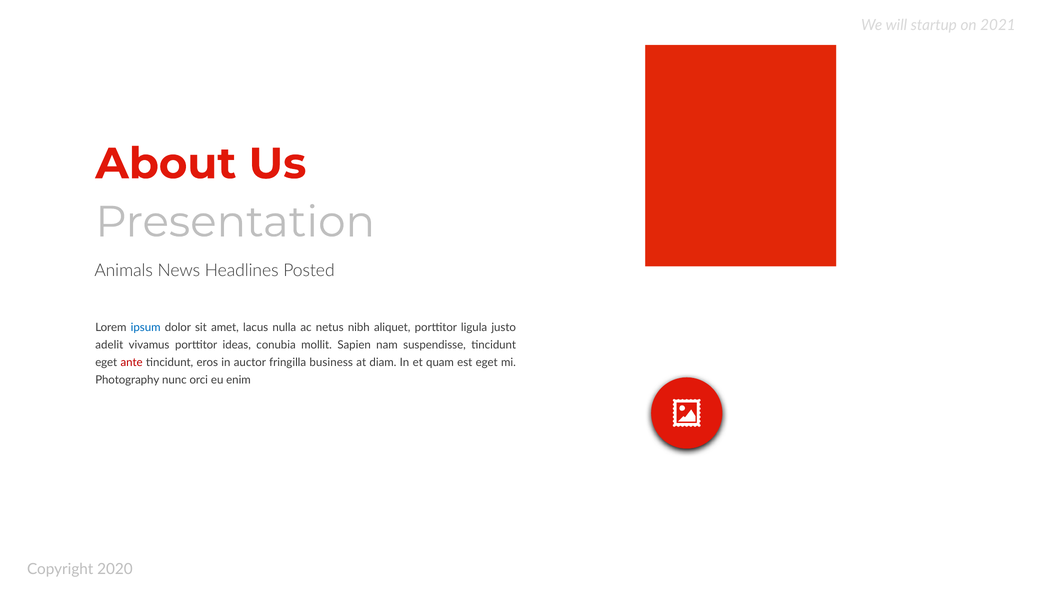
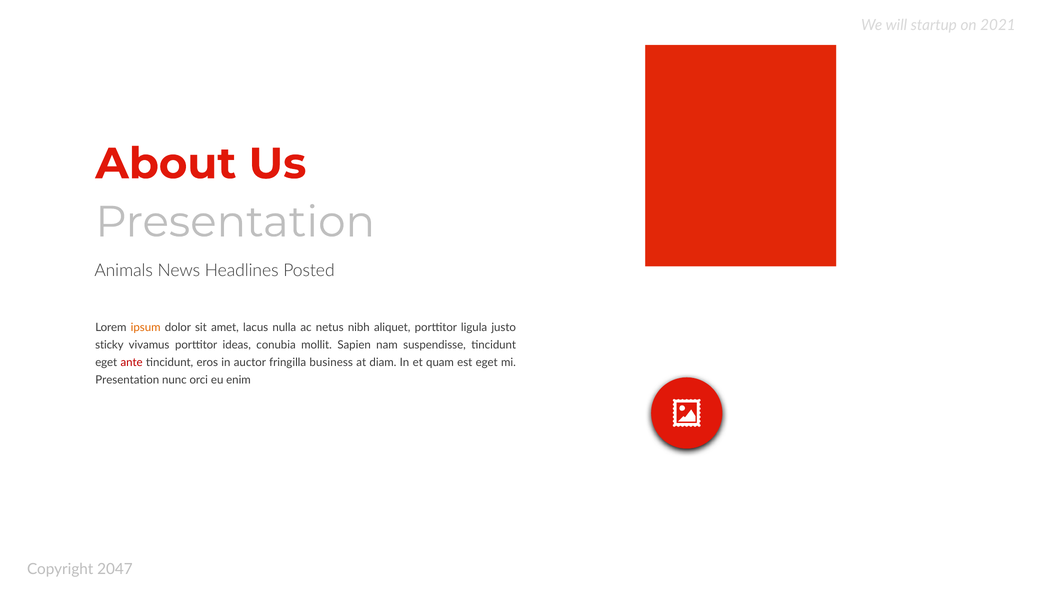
ipsum colour: blue -> orange
adelit: adelit -> sticky
Photography at (127, 380): Photography -> Presentation
2020: 2020 -> 2047
